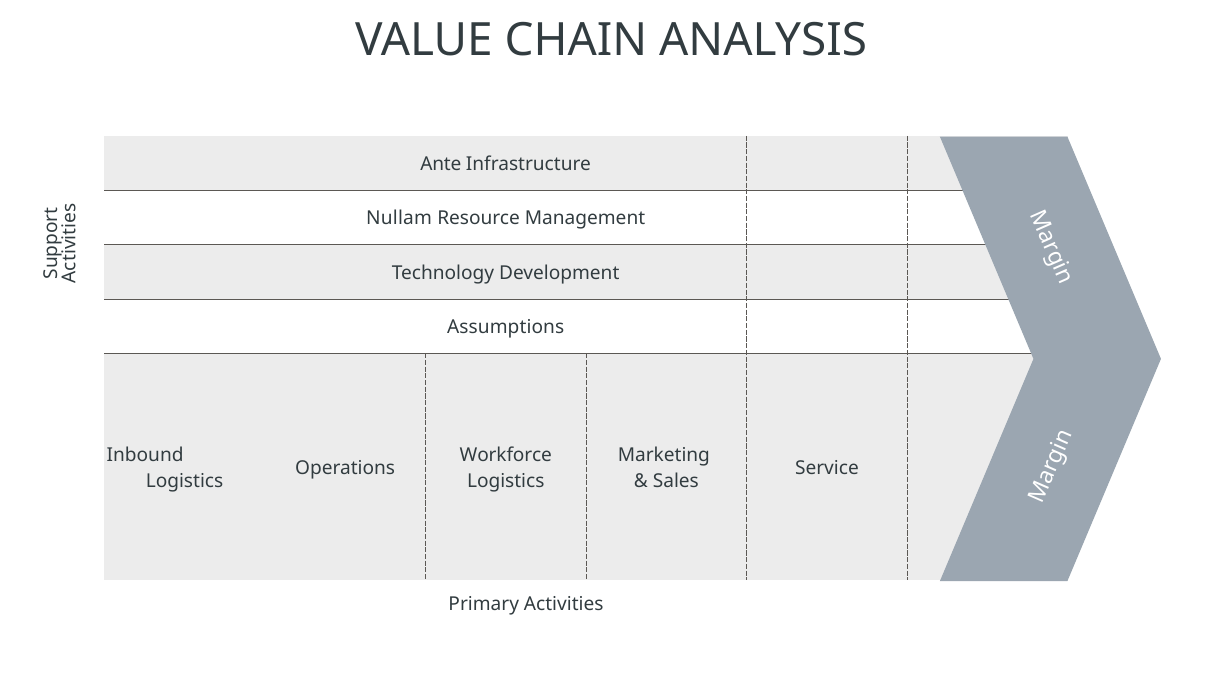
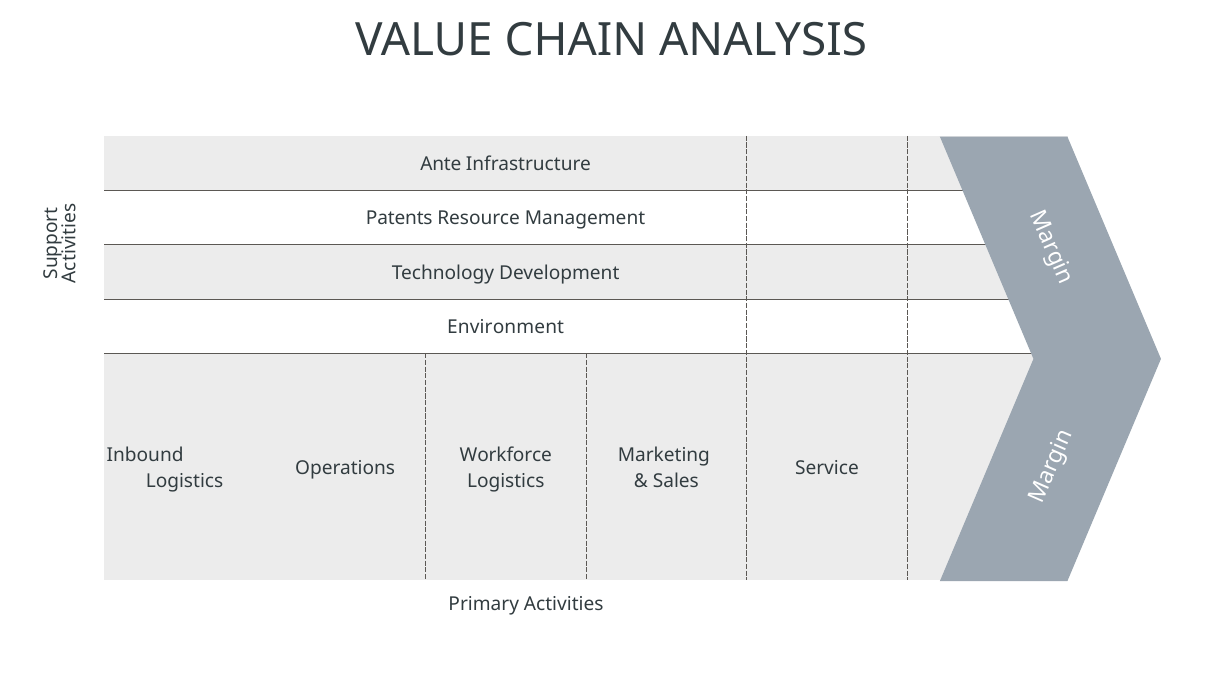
Nullam: Nullam -> Patents
Assumptions: Assumptions -> Environment
